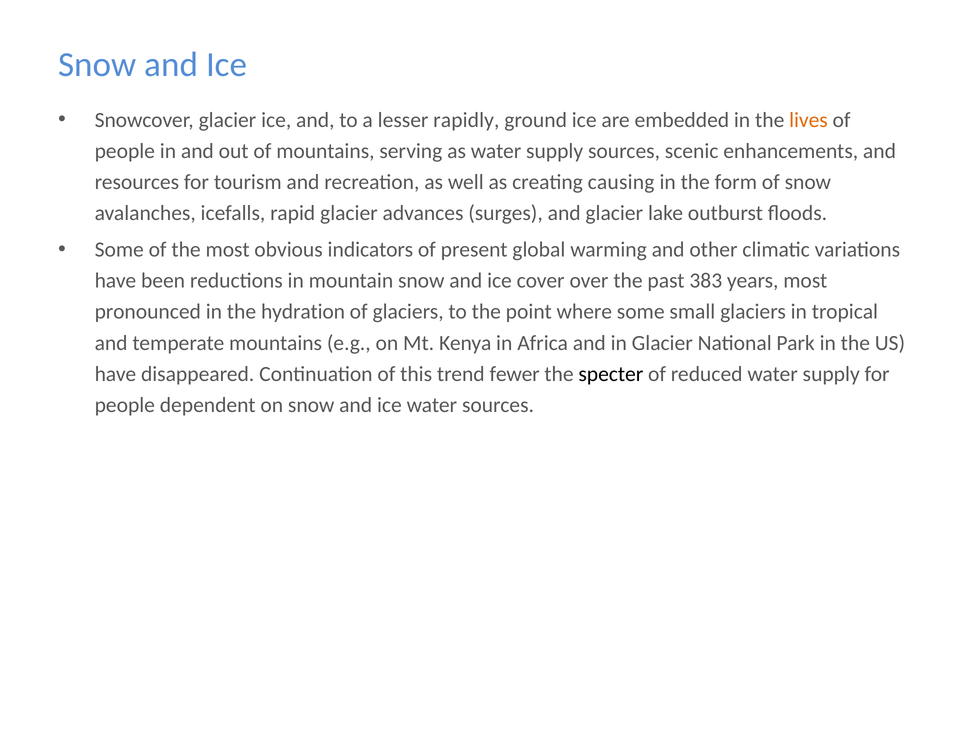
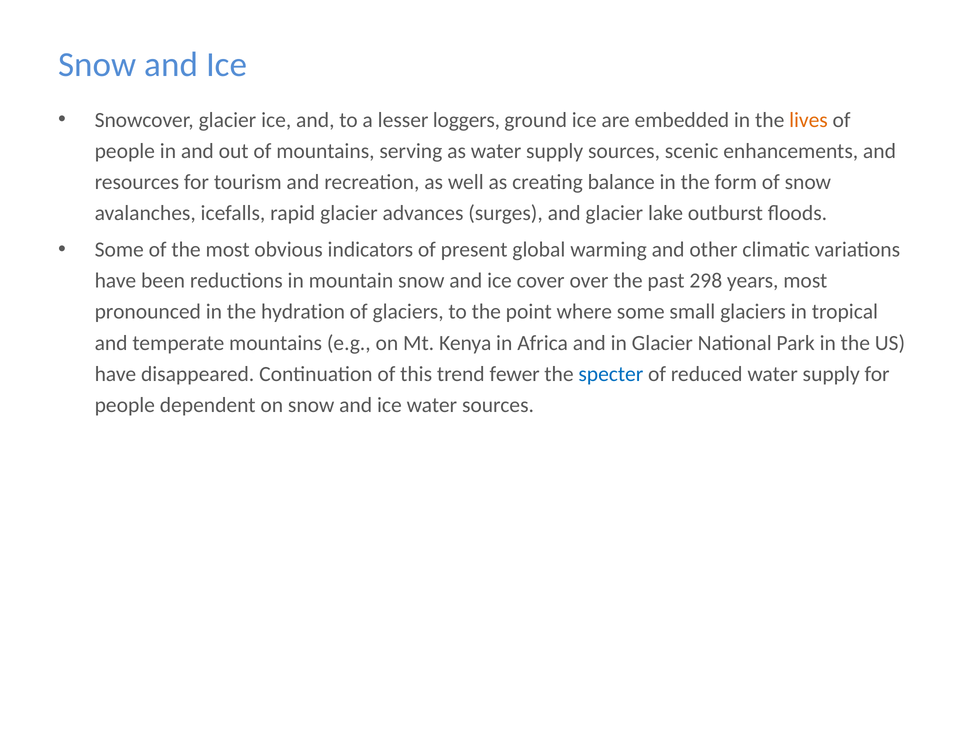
rapidly: rapidly -> loggers
causing: causing -> balance
383: 383 -> 298
specter colour: black -> blue
